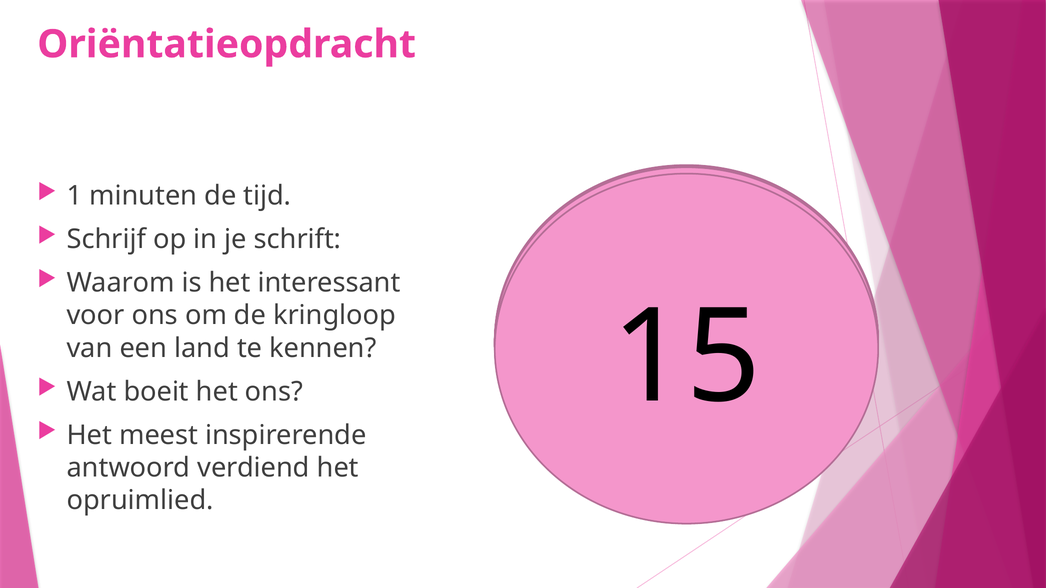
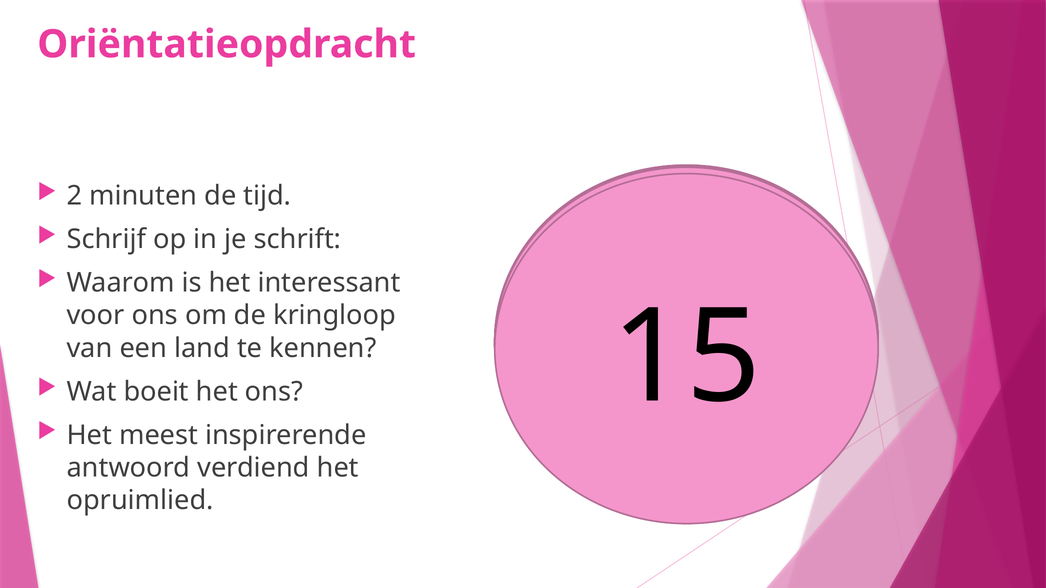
1: 1 -> 2
